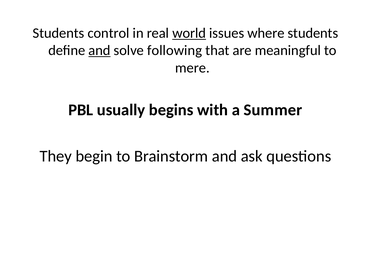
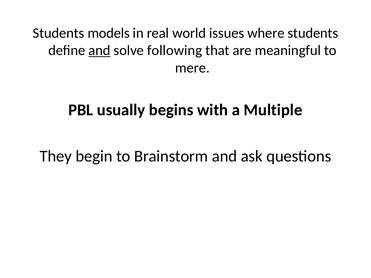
control: control -> models
world underline: present -> none
Summer: Summer -> Multiple
